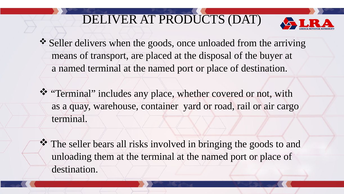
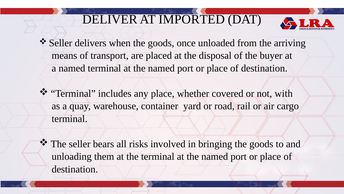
PRODUCTS: PRODUCTS -> IMPORTED
